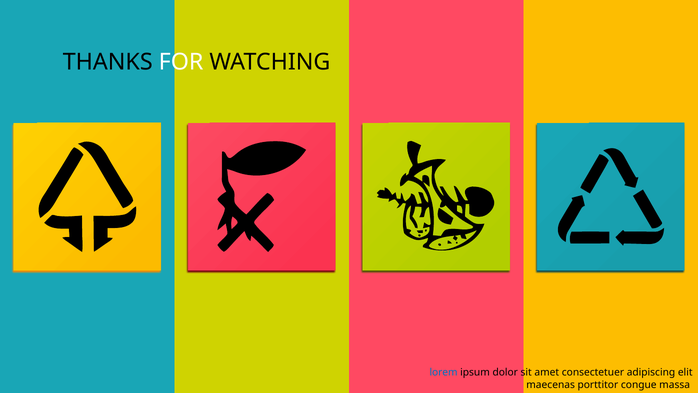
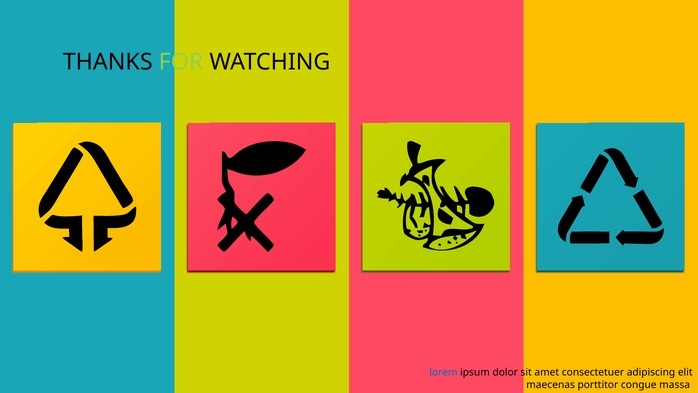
FOR colour: white -> light green
